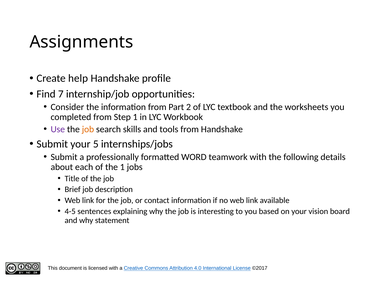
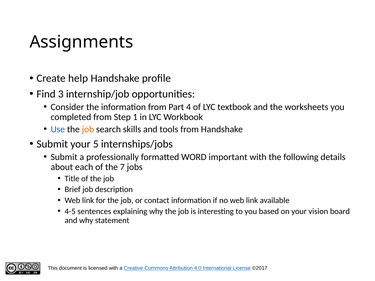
7: 7 -> 3
2: 2 -> 4
Use colour: purple -> blue
teamwork: teamwork -> important
the 1: 1 -> 7
